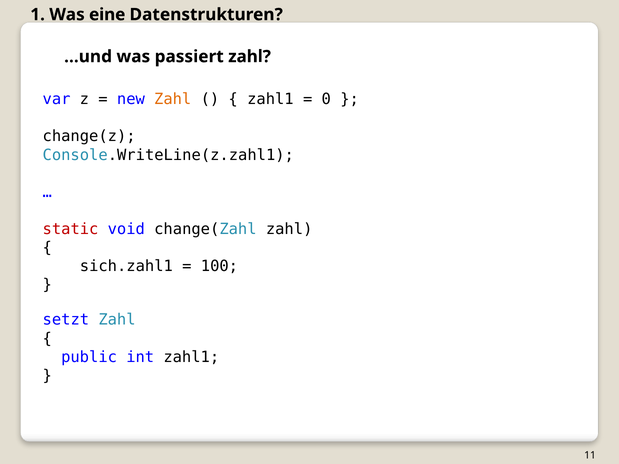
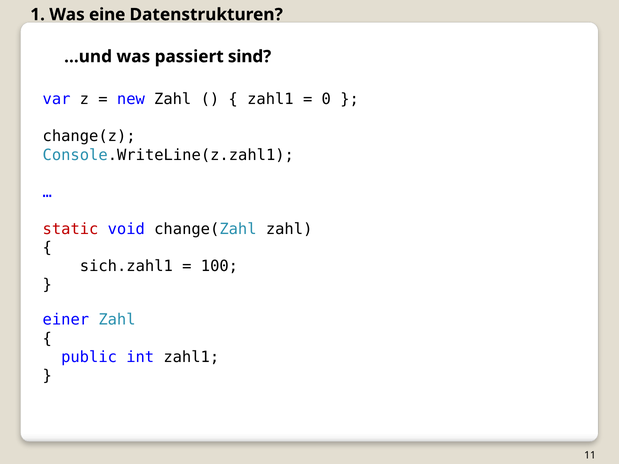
passiert zahl: zahl -> sind
Zahl at (173, 99) colour: orange -> black
setzt: setzt -> einer
